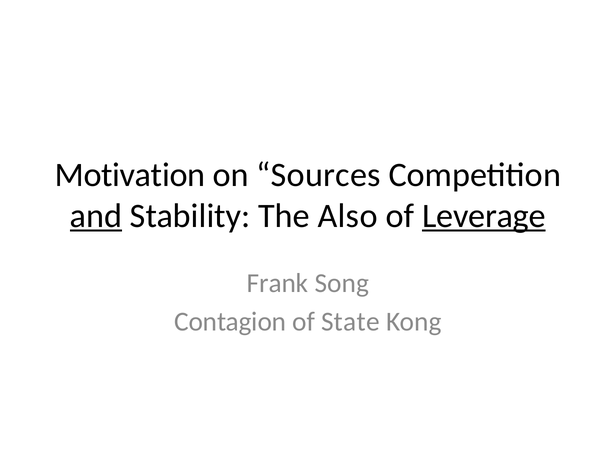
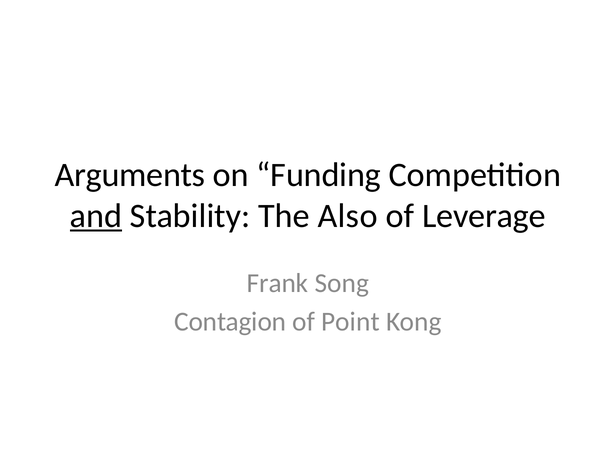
Motivation: Motivation -> Arguments
Sources: Sources -> Funding
Leverage underline: present -> none
State: State -> Point
